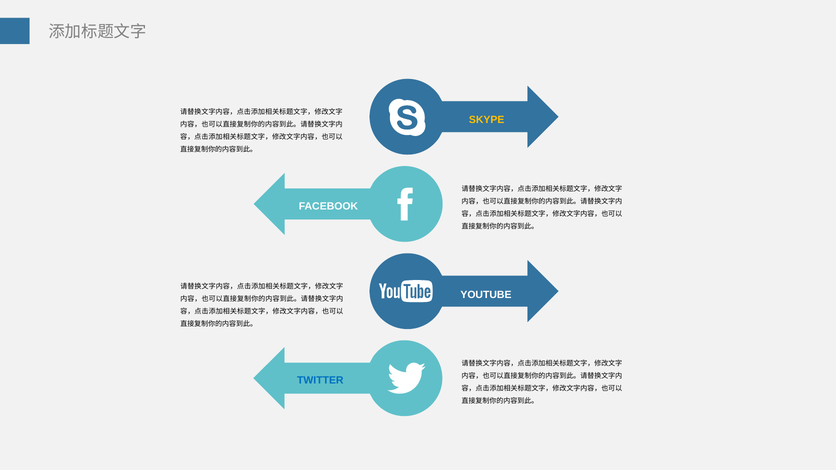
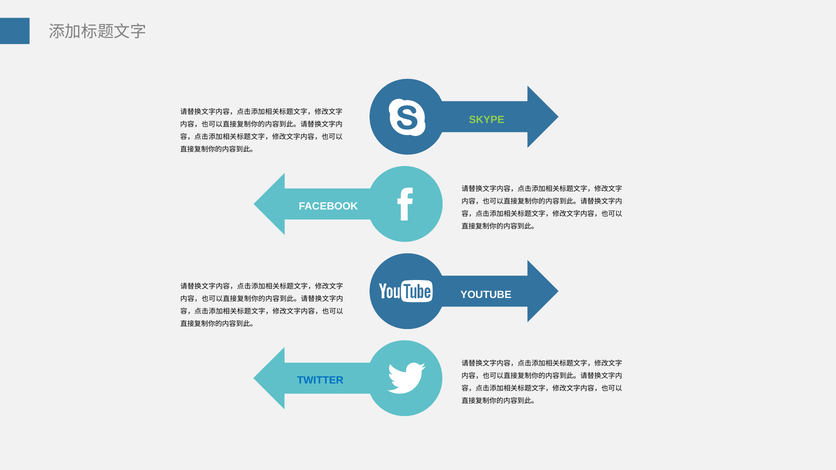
SKYPE colour: yellow -> light green
